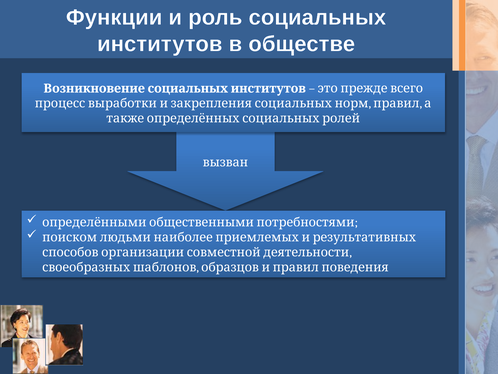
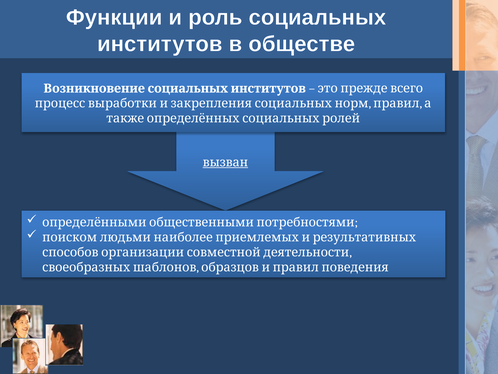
вызван underline: none -> present
